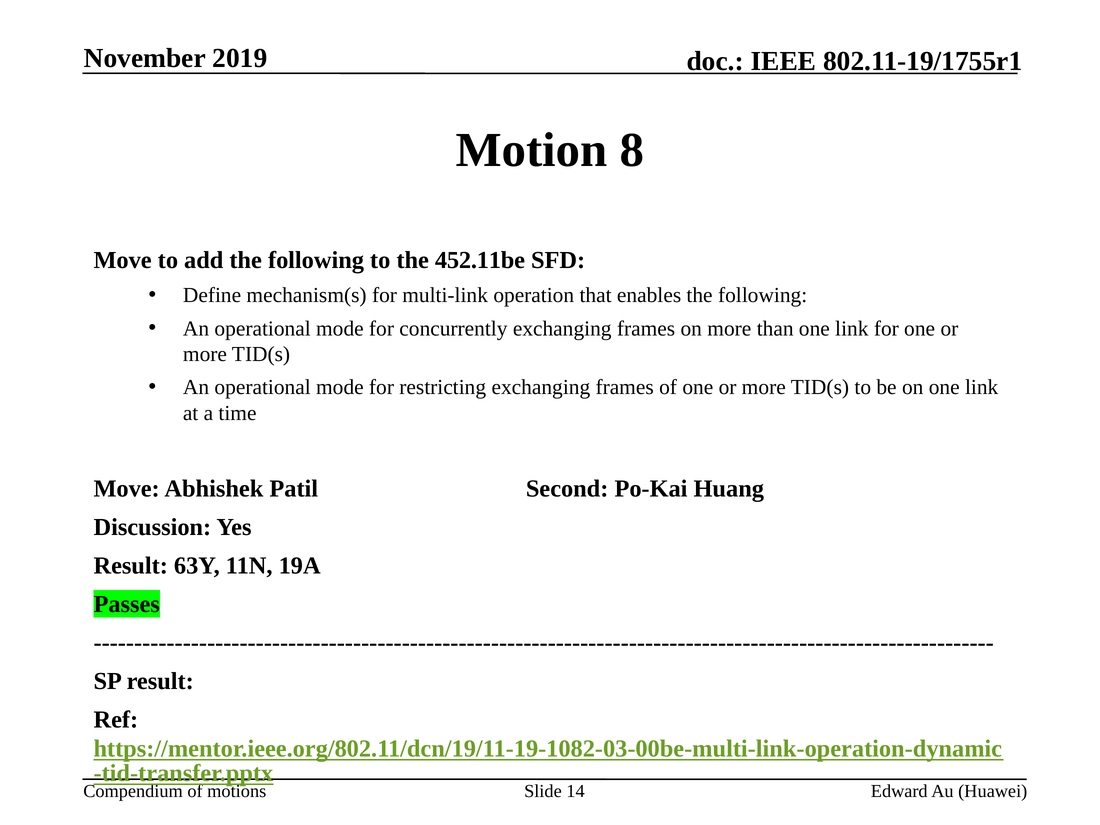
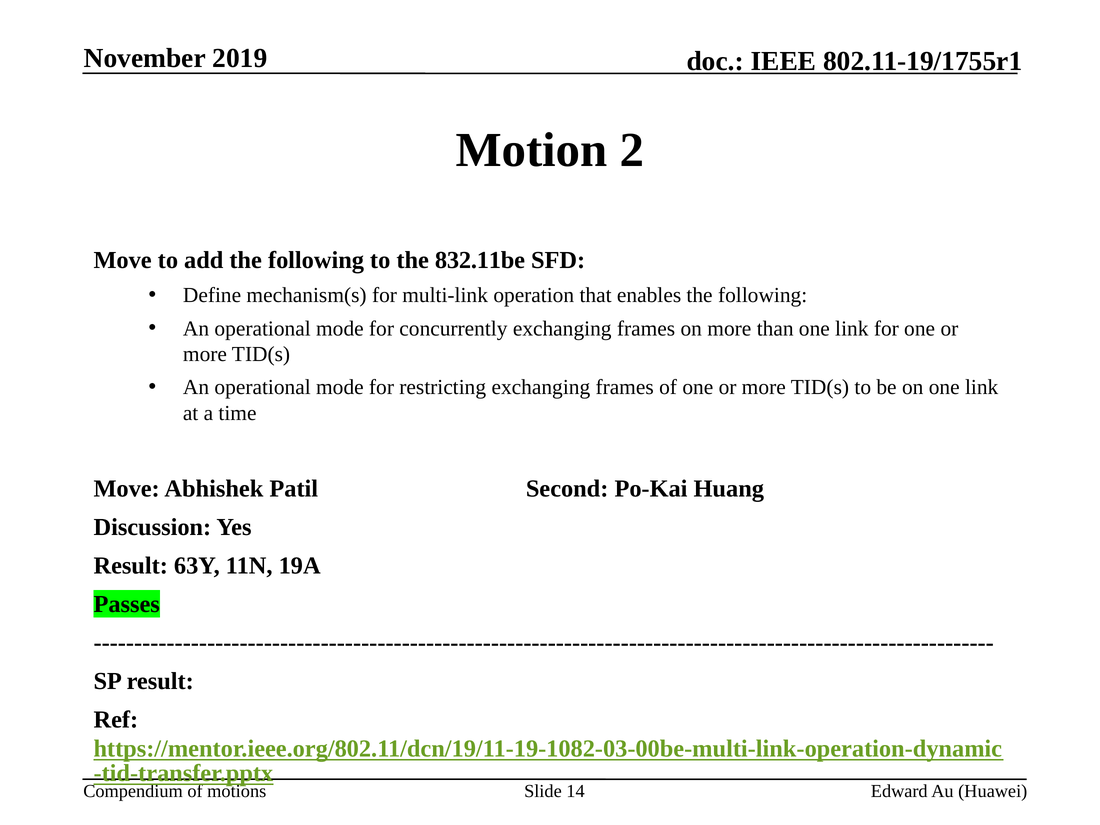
8: 8 -> 2
452.11be: 452.11be -> 832.11be
